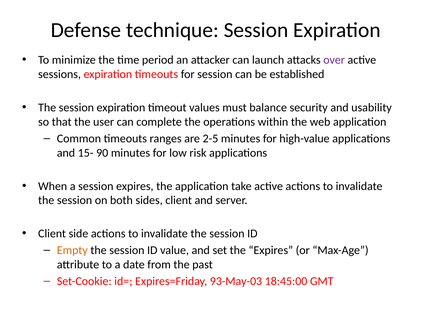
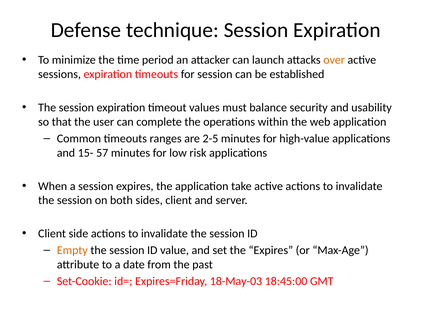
over colour: purple -> orange
90: 90 -> 57
93-May-03: 93-May-03 -> 18-May-03
